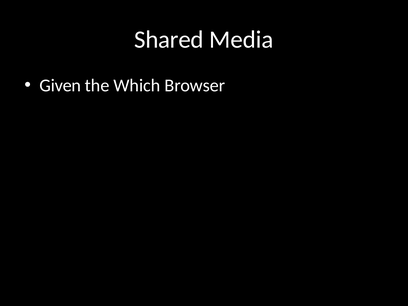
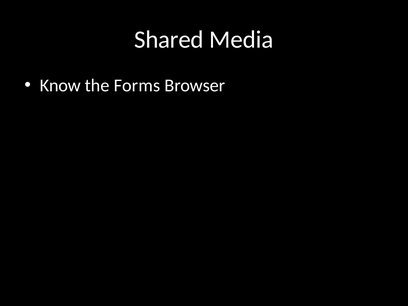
Given: Given -> Know
Which: Which -> Forms
